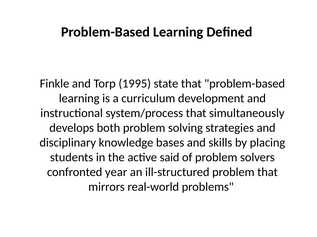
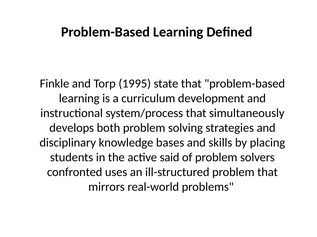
year: year -> uses
